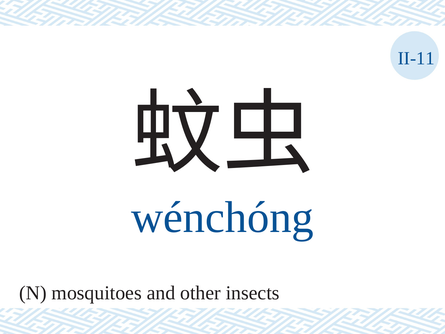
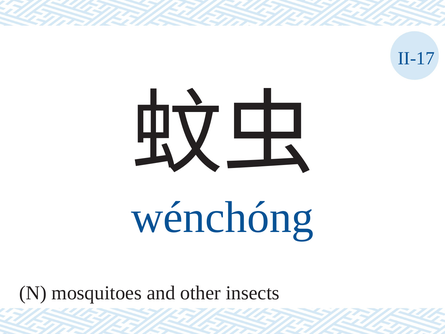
II-11: II-11 -> II-17
